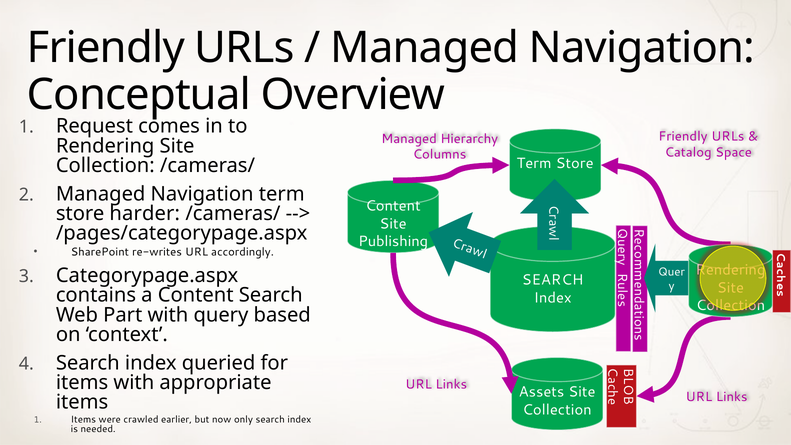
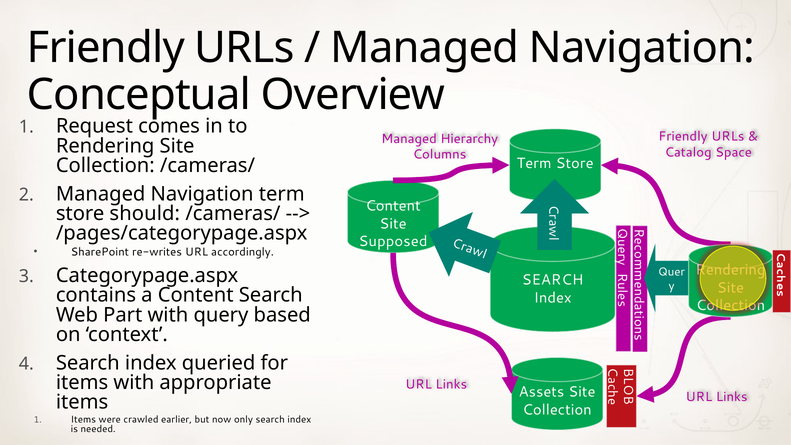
harder: harder -> should
Publishing: Publishing -> Supposed
